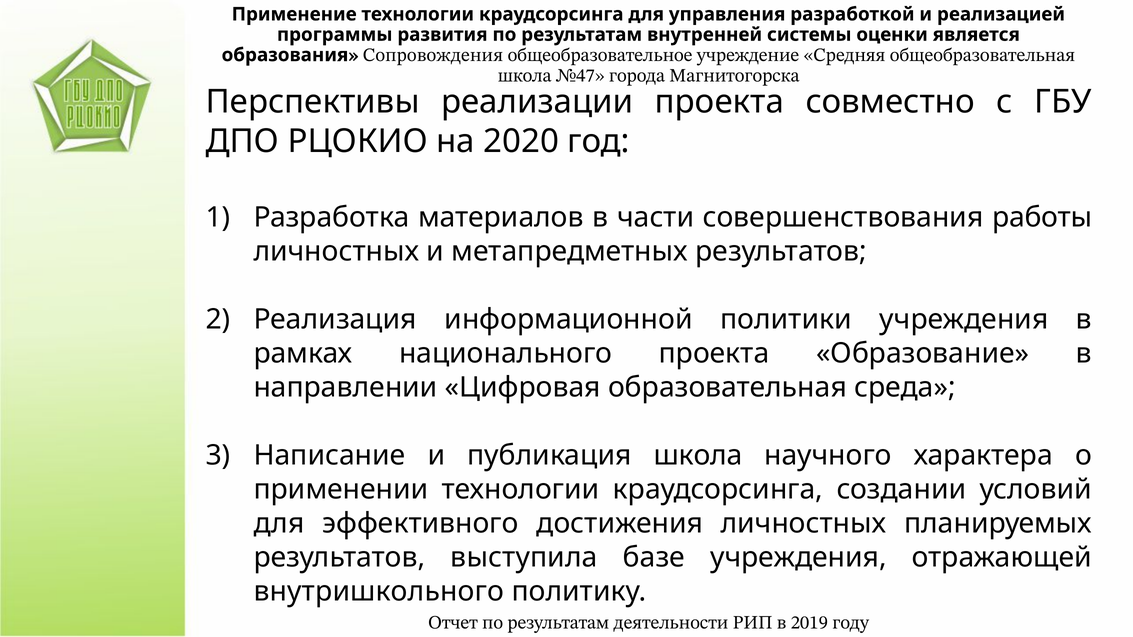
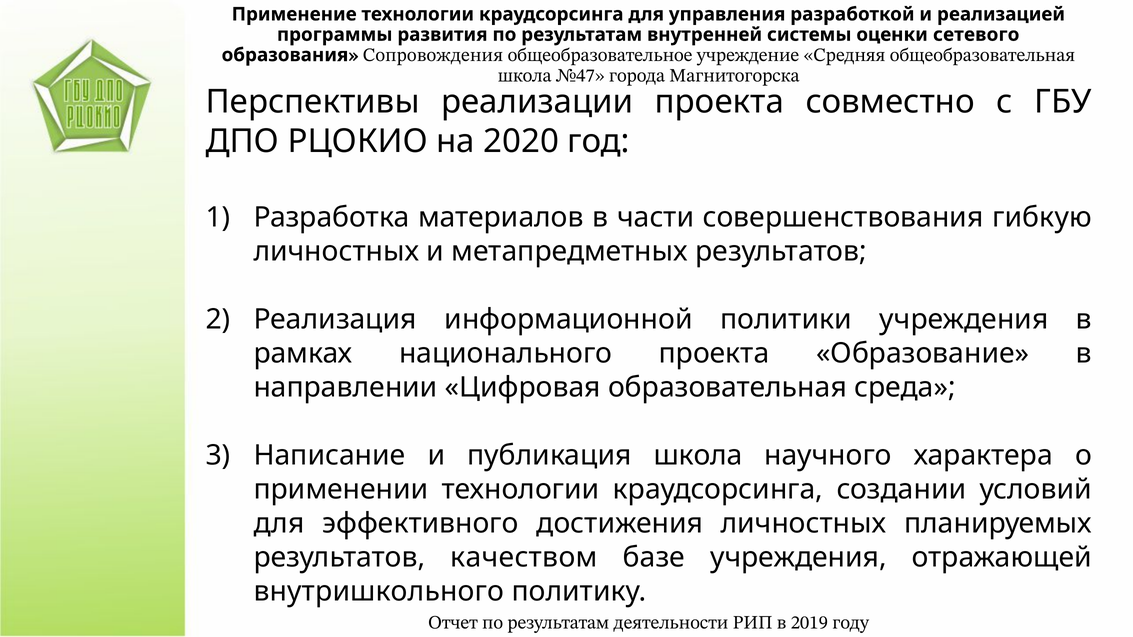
является: является -> сетевого
работы: работы -> гибкую
выступила: выступила -> качеством
